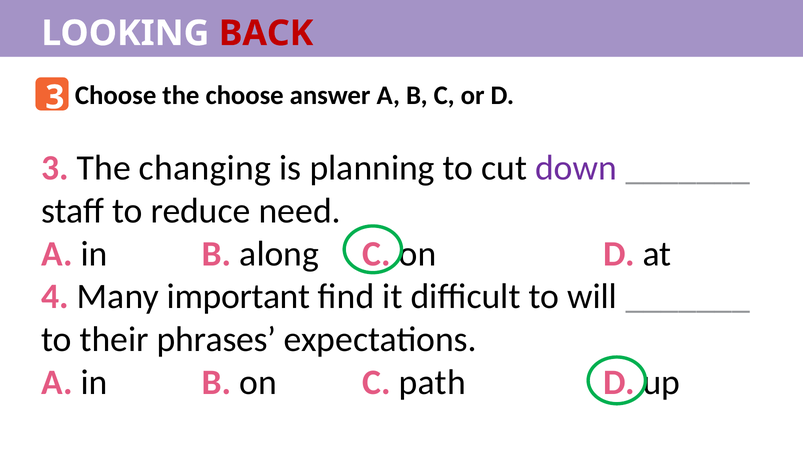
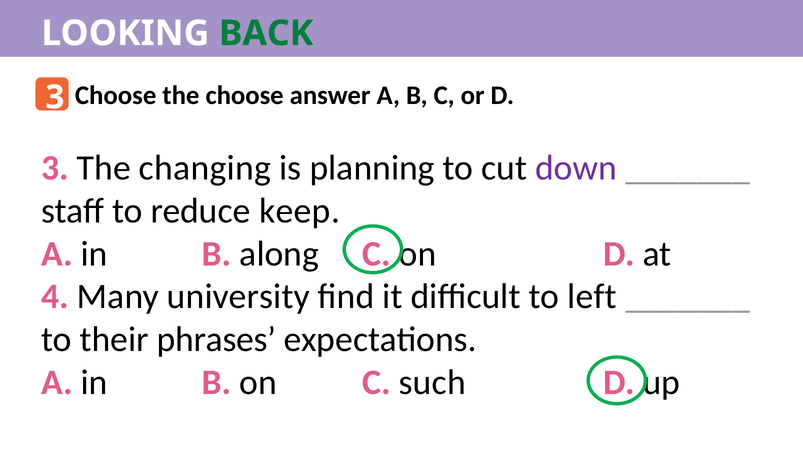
BACK colour: red -> green
need: need -> keep
important: important -> university
will: will -> left
path: path -> such
